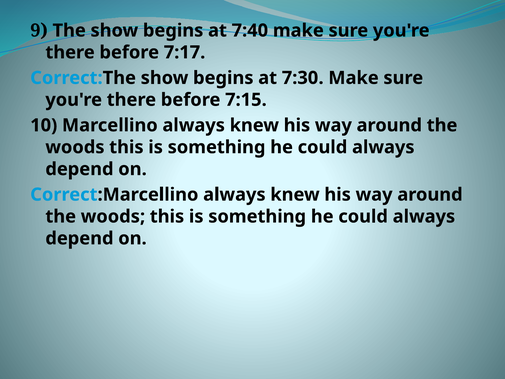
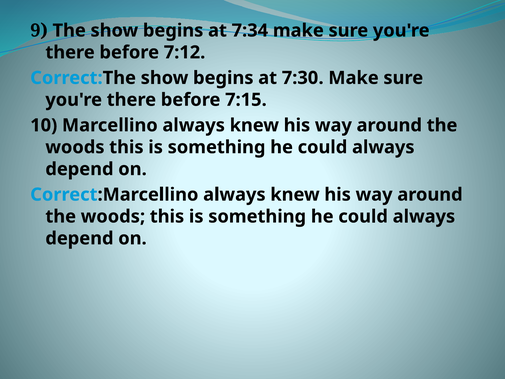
7:40: 7:40 -> 7:34
7:17: 7:17 -> 7:12
